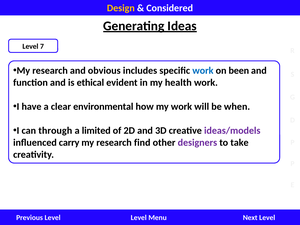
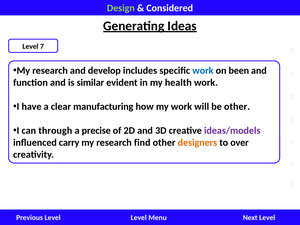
Design colour: yellow -> light green
obvious: obvious -> develop
ethical: ethical -> similar
environmental: environmental -> manufacturing
be when: when -> other
limited: limited -> precise
designers colour: purple -> orange
take: take -> over
